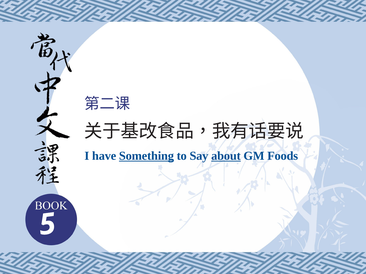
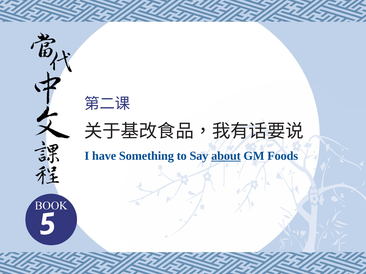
Something underline: present -> none
